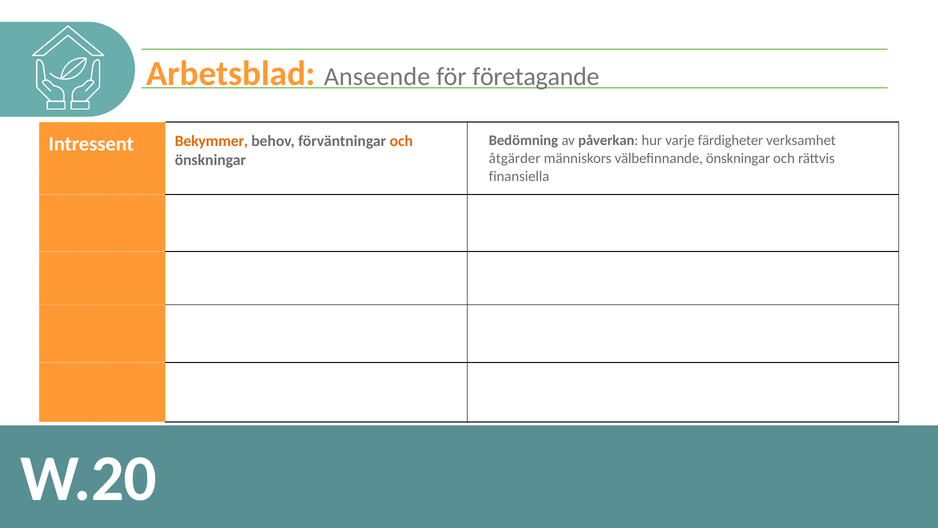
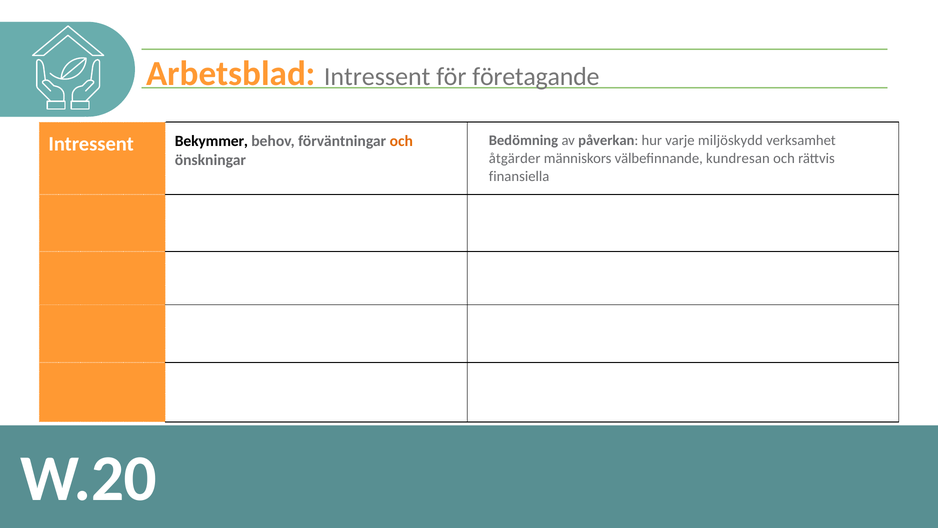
Arbetsblad Anseende: Anseende -> Intressent
färdigheter: färdigheter -> miljöskydd
Bekymmer colour: orange -> black
välbefinnande önskningar: önskningar -> kundresan
